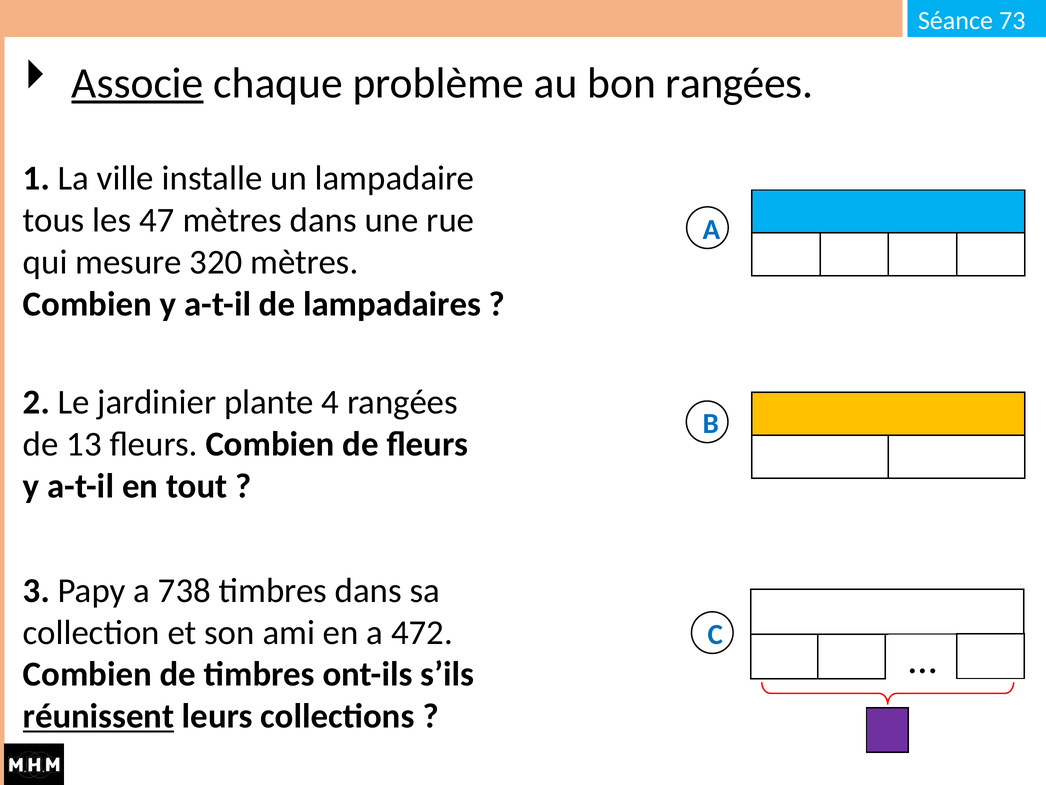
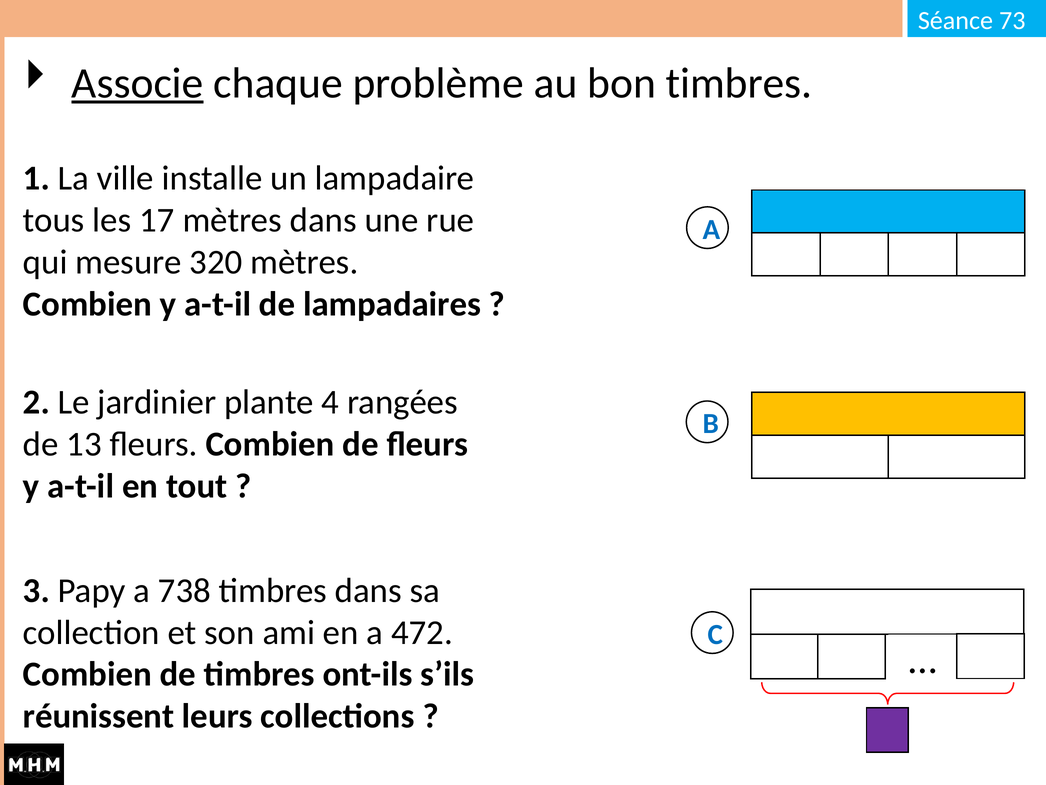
bon rangées: rangées -> timbres
47: 47 -> 17
réunissent underline: present -> none
